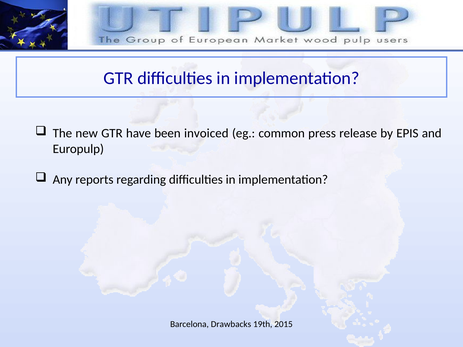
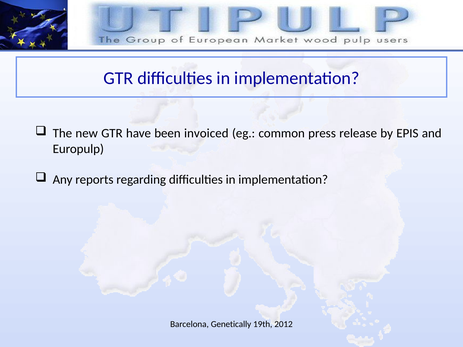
Drawbacks: Drawbacks -> Genetically
2015: 2015 -> 2012
